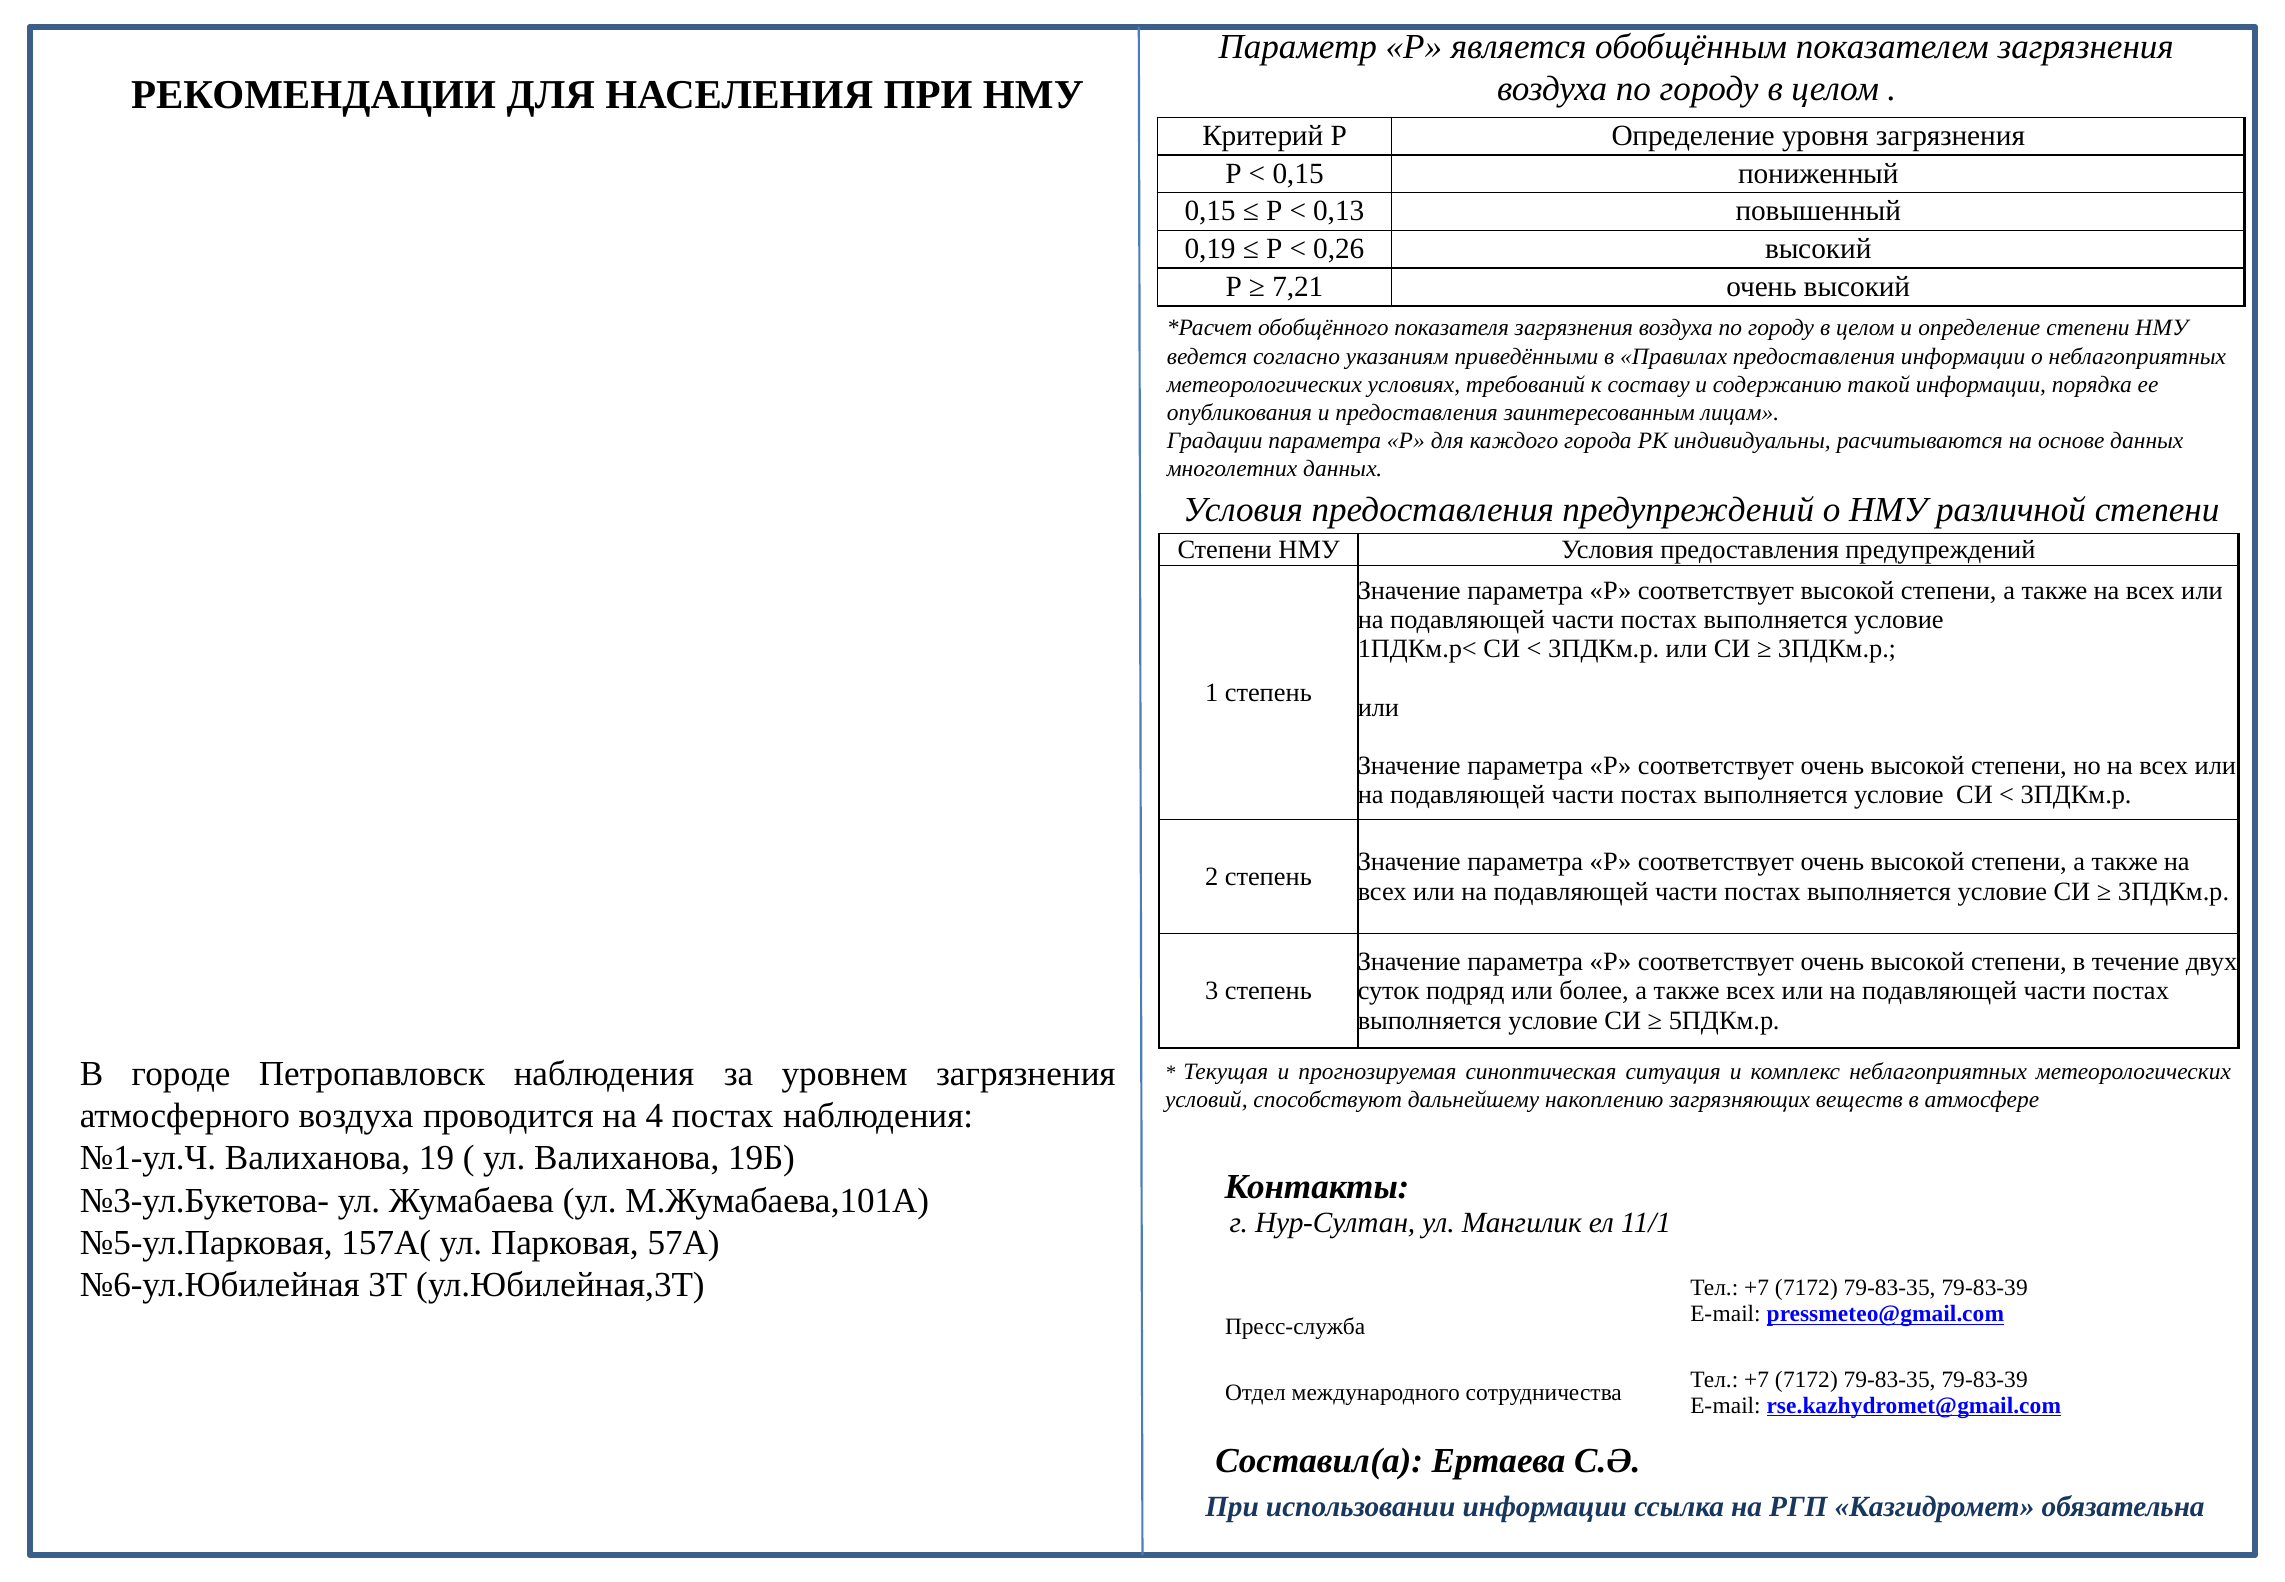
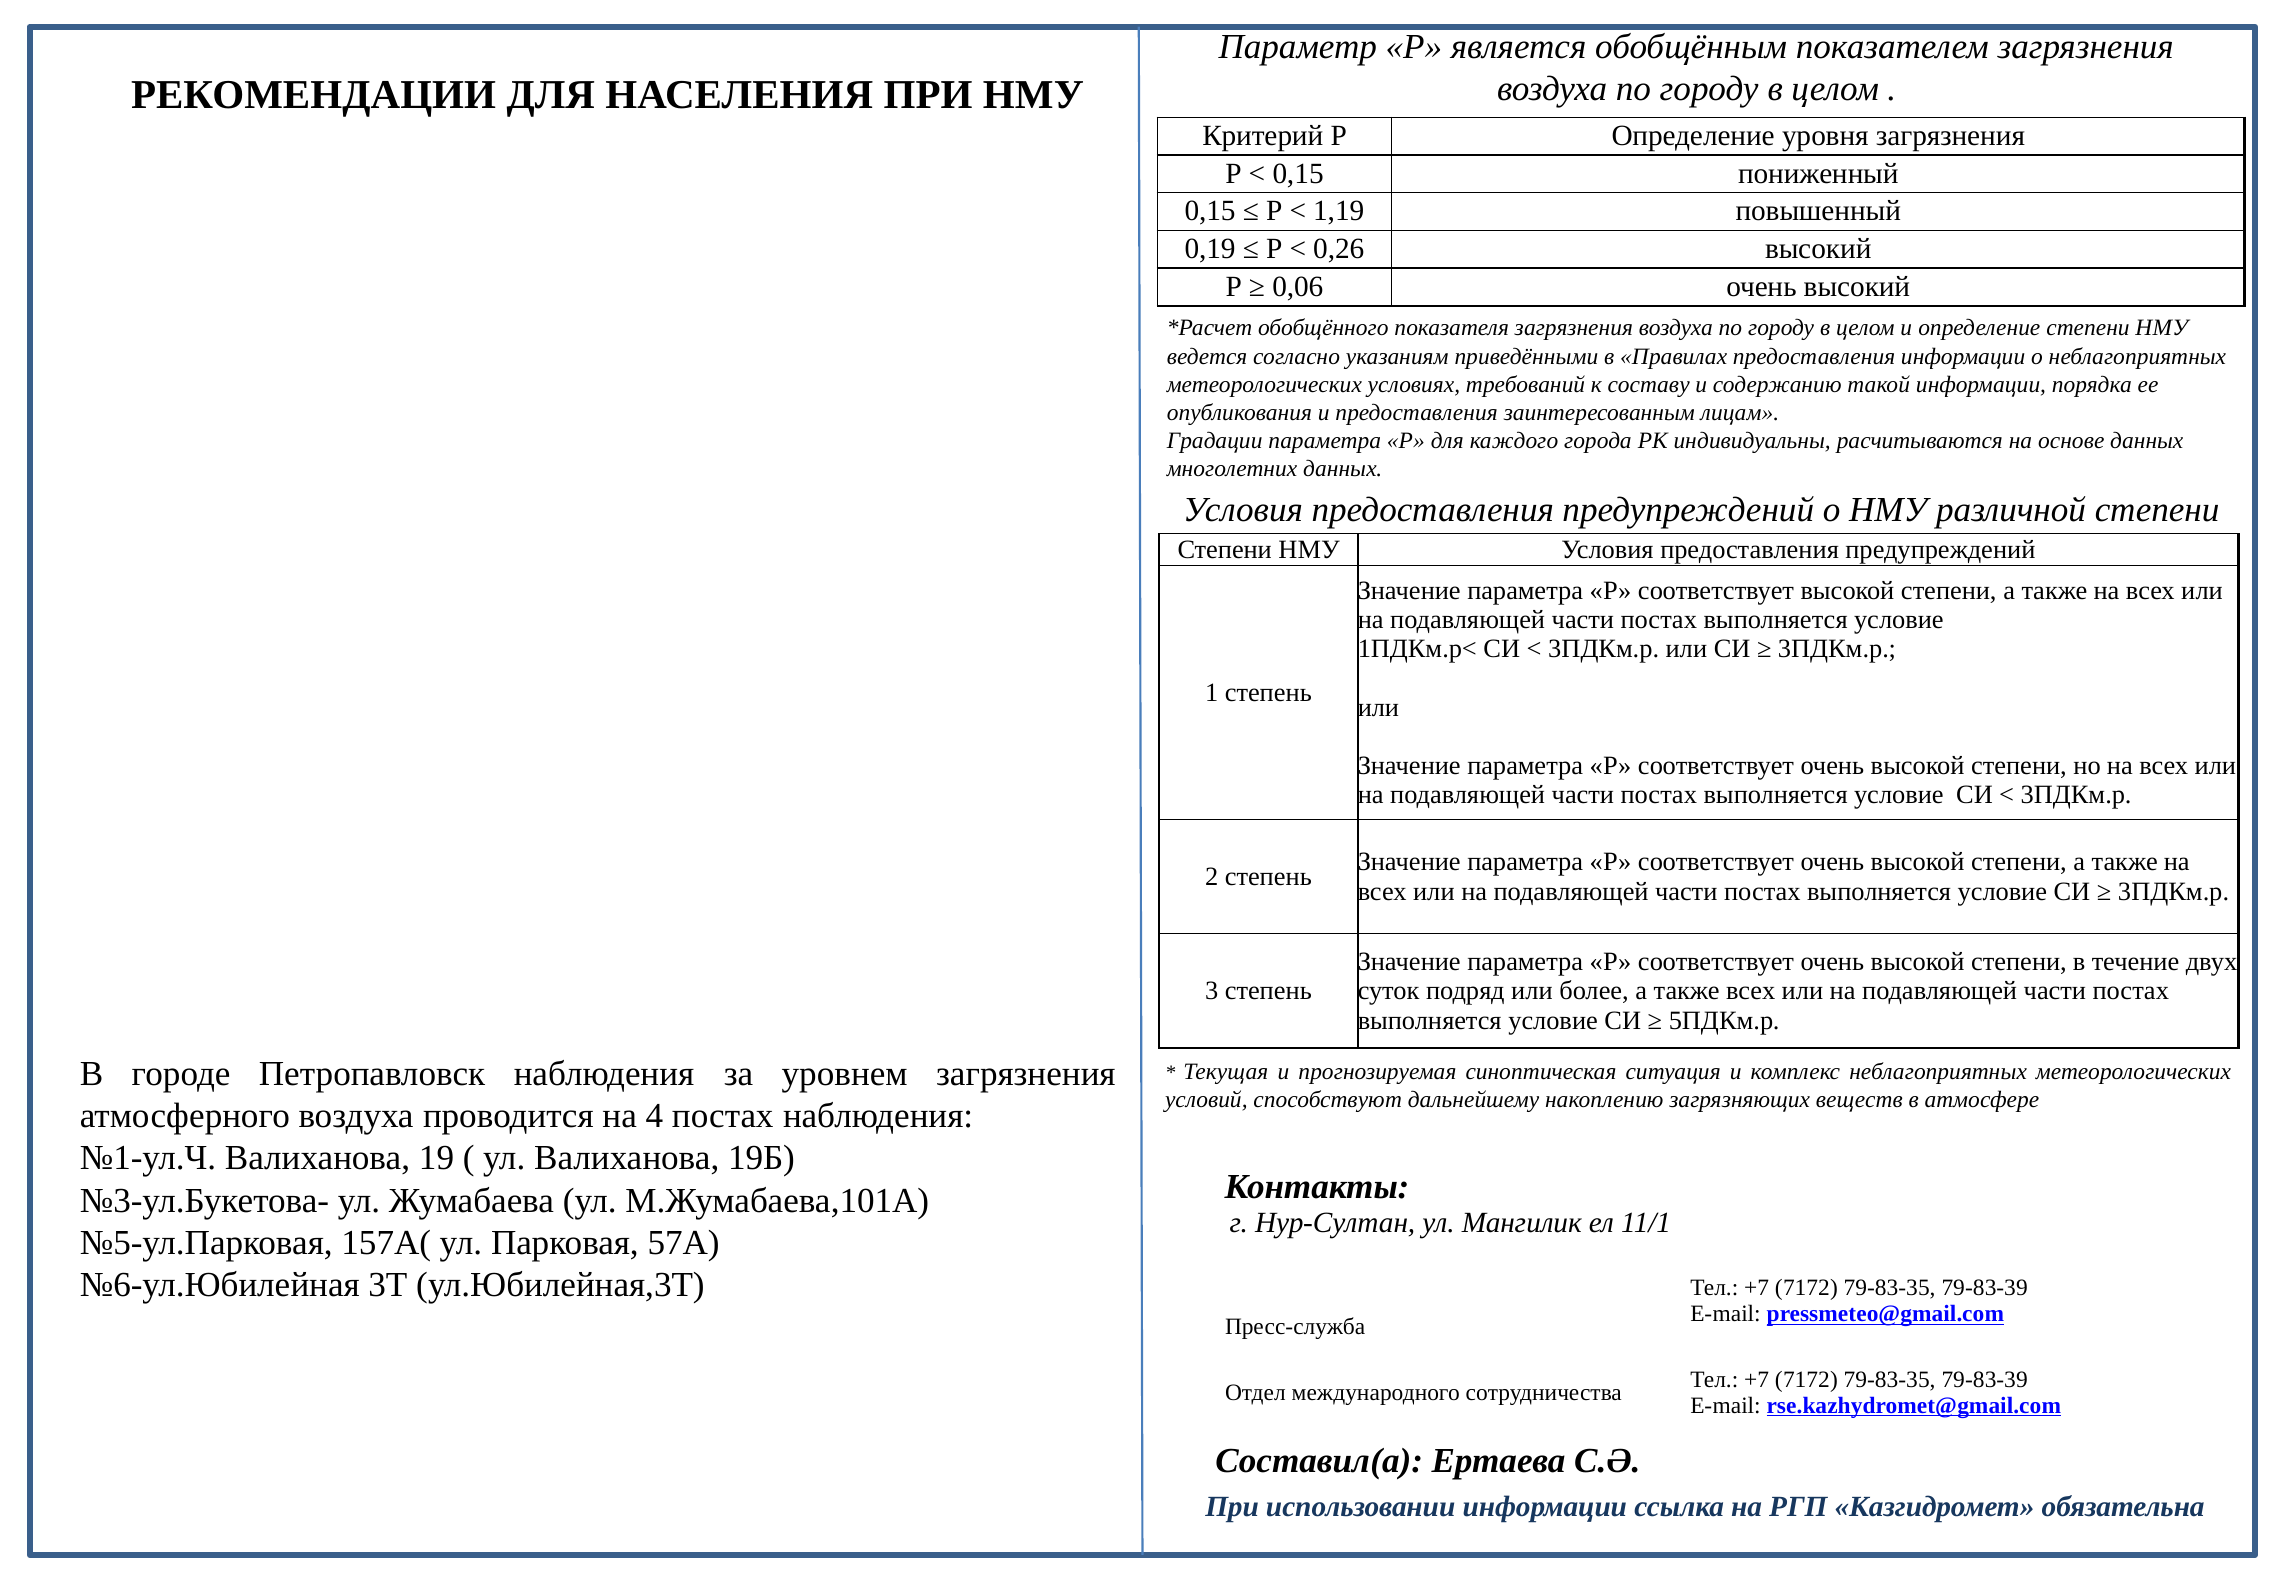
0,13: 0,13 -> 1,19
7,21: 7,21 -> 0,06
